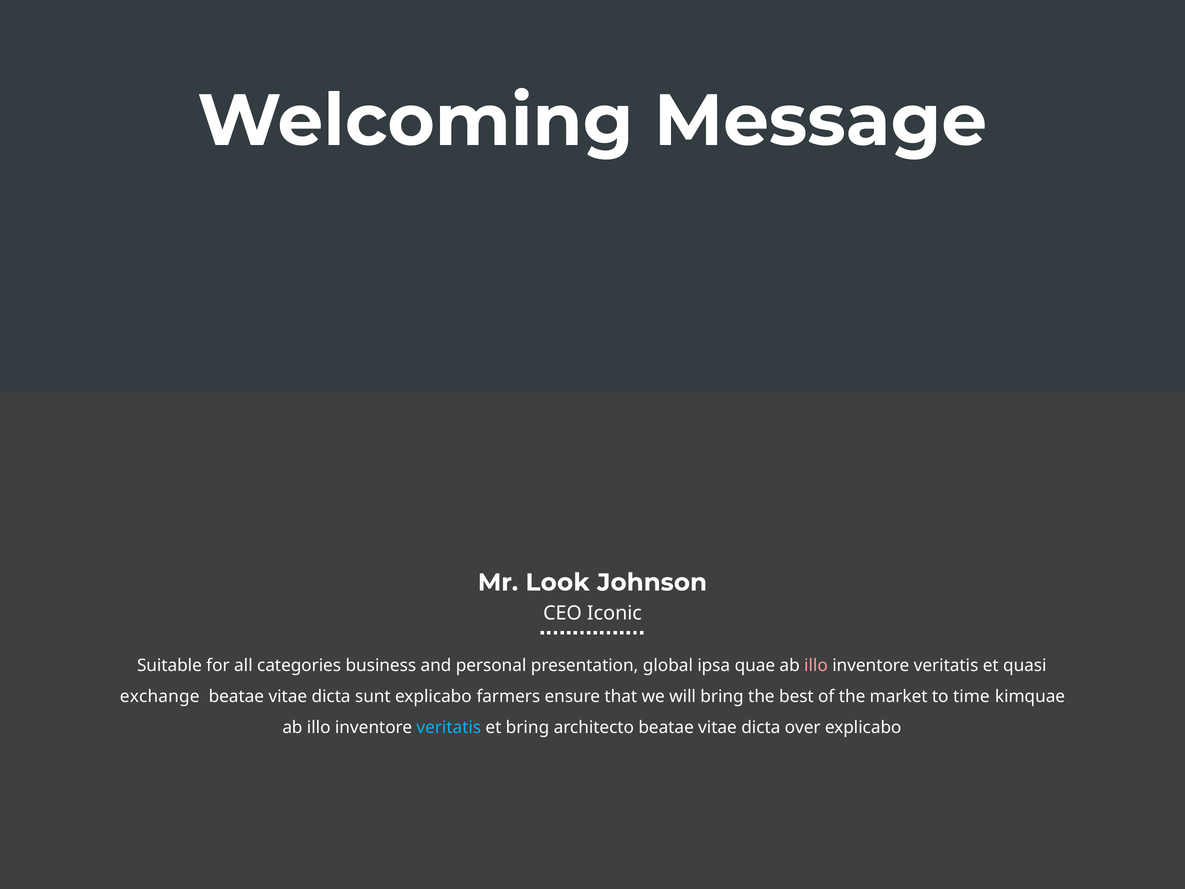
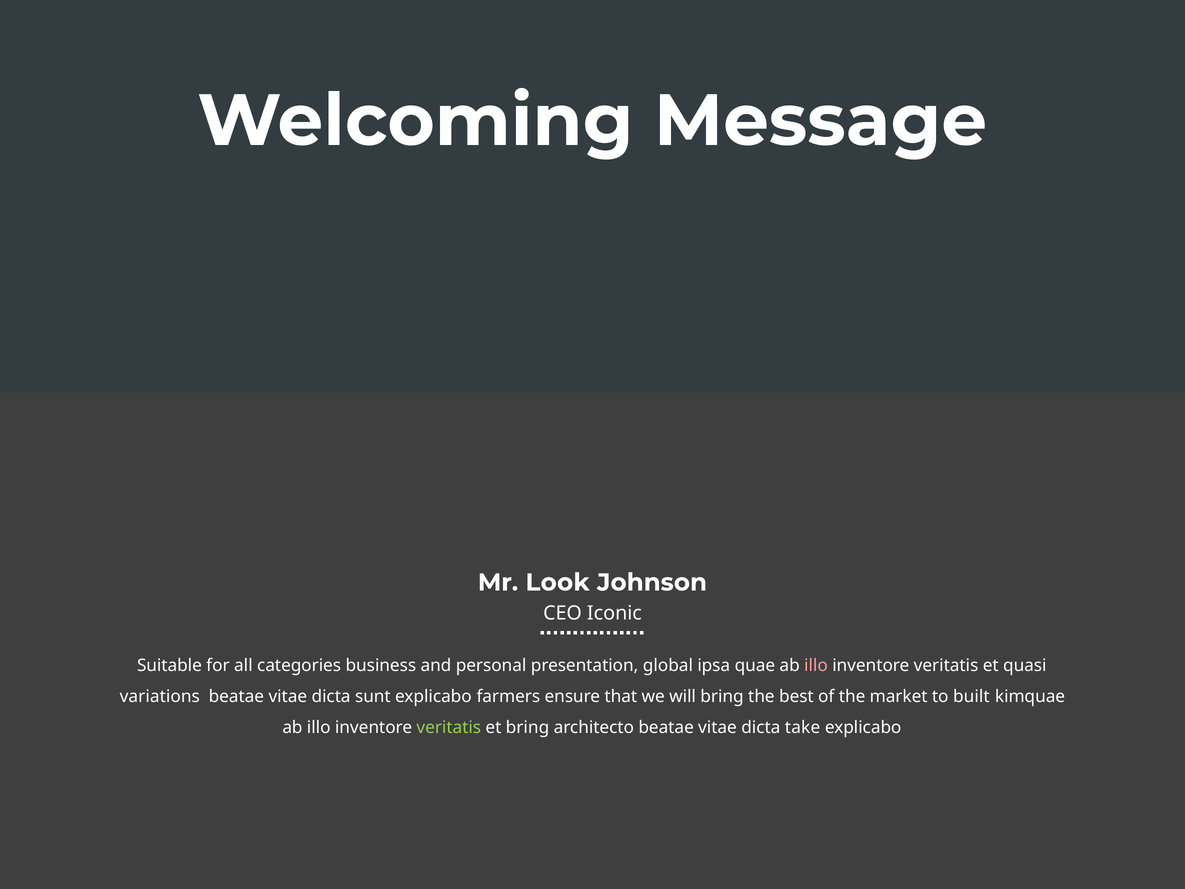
exchange: exchange -> variations
time: time -> built
veritatis at (449, 727) colour: light blue -> light green
over: over -> take
